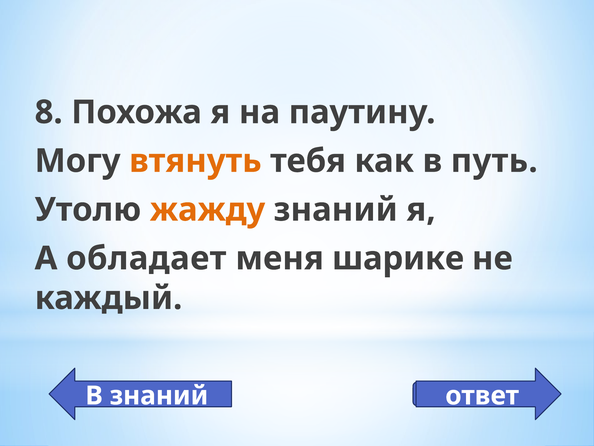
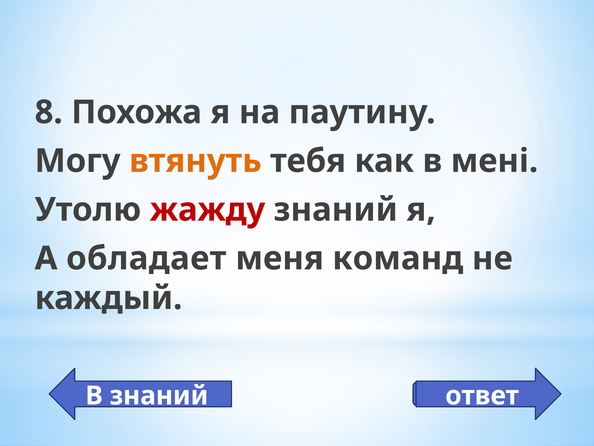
путь: путь -> мені
жажду colour: orange -> red
шарике: шарике -> команд
